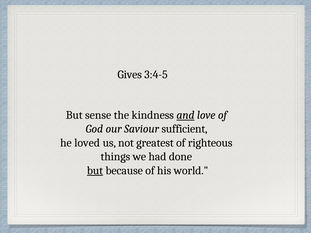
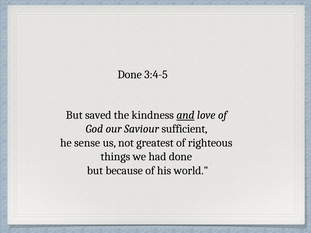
Gives at (130, 75): Gives -> Done
sense: sense -> saved
loved: loved -> sense
but at (95, 171) underline: present -> none
